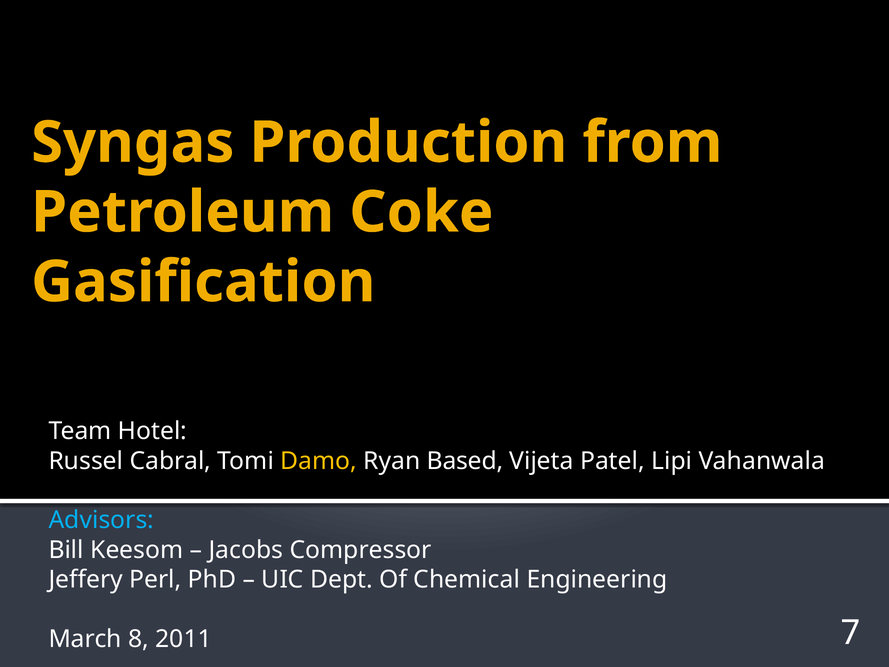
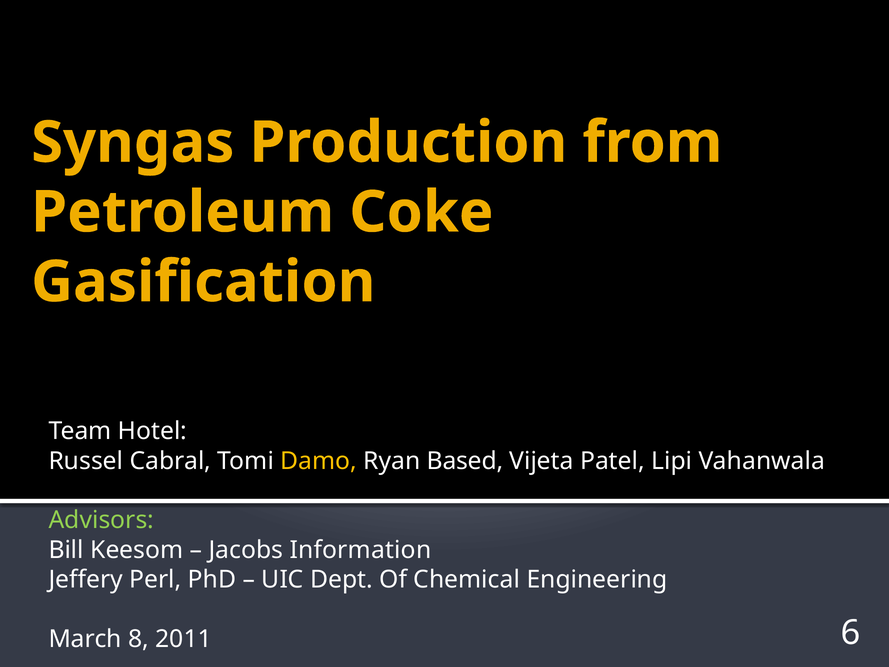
Advisors colour: light blue -> light green
Compressor: Compressor -> Information
7: 7 -> 6
